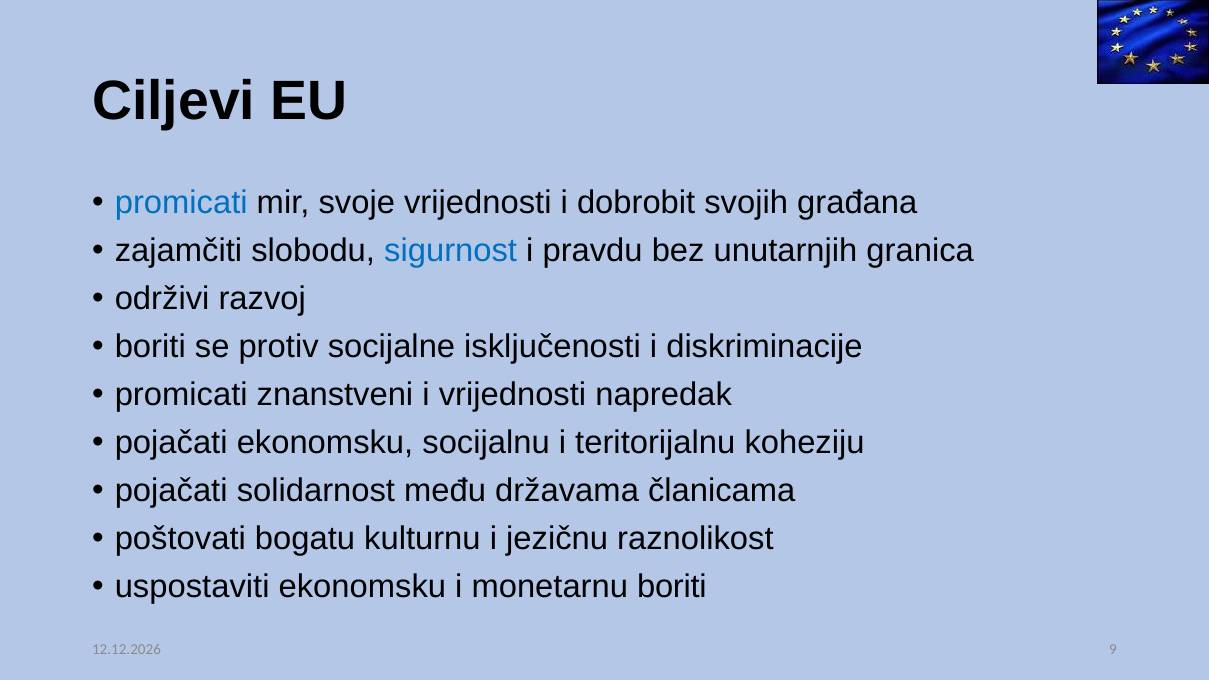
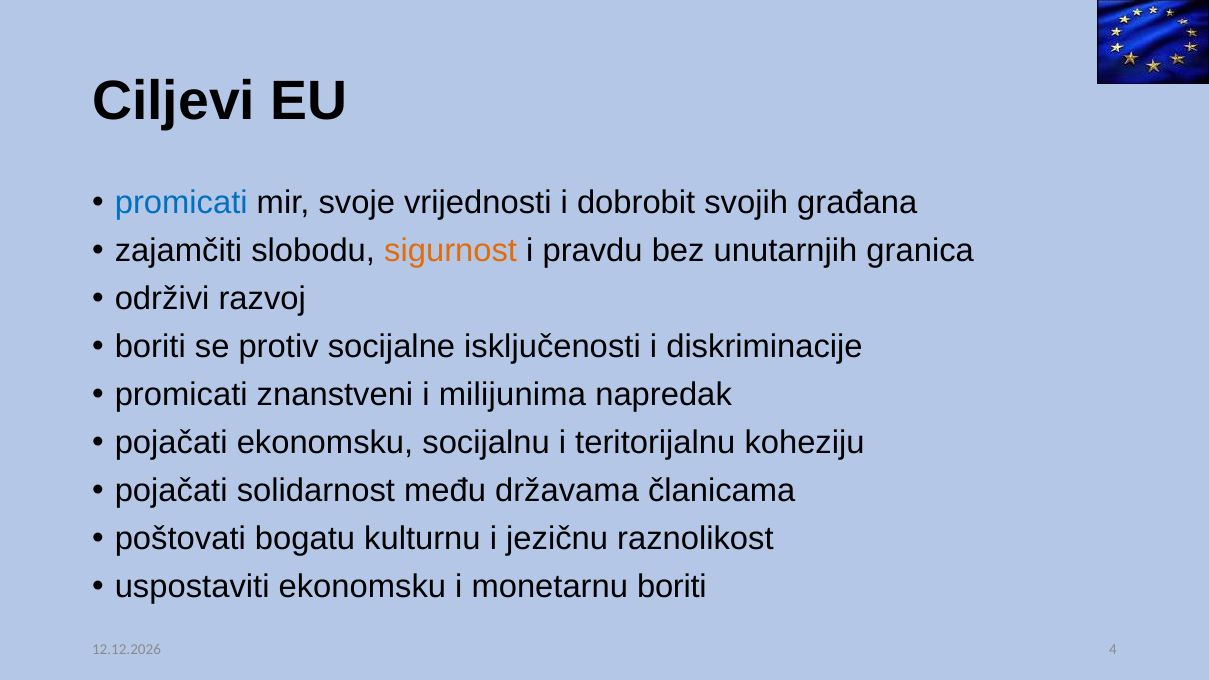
sigurnost colour: blue -> orange
i vrijednosti: vrijednosti -> milijunima
9: 9 -> 4
